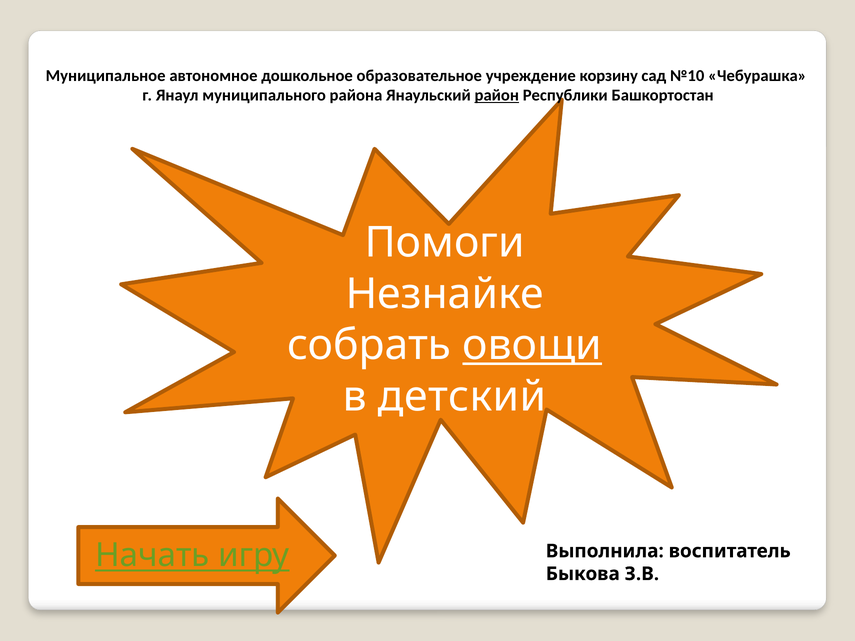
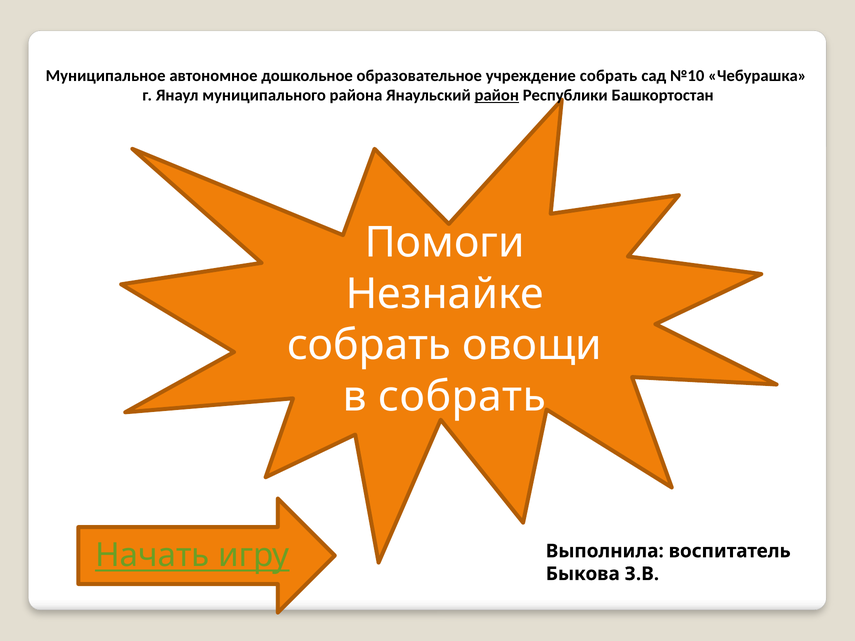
учреждение корзину: корзину -> собрать
овощи underline: present -> none
в детский: детский -> собрать
